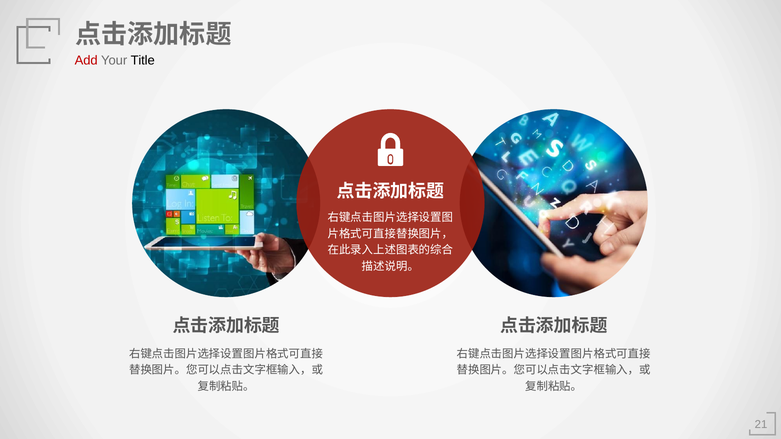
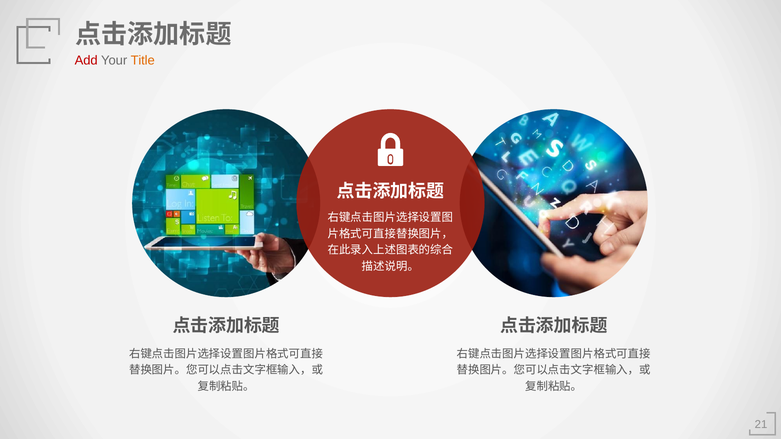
Title colour: black -> orange
